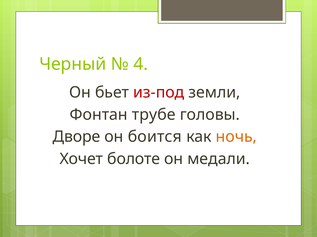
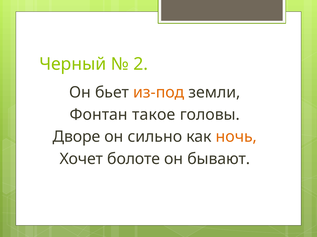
4: 4 -> 2
из-под colour: red -> orange
трубе: трубе -> такое
боится: боится -> сильно
медали: медали -> бывают
